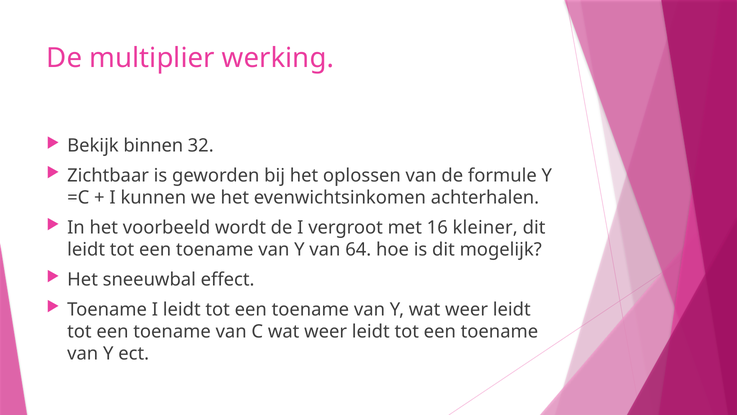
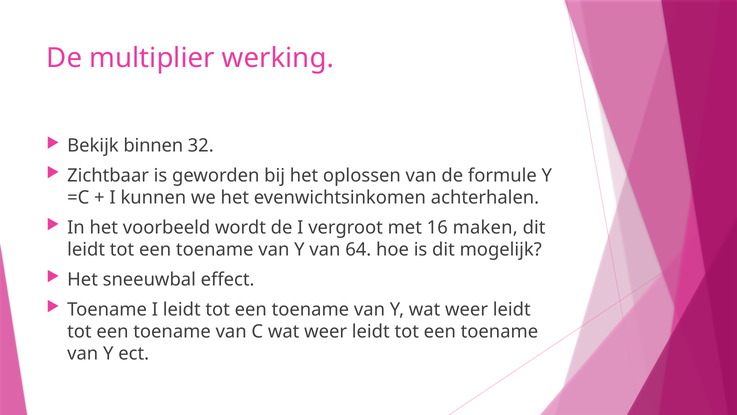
kleiner: kleiner -> maken
